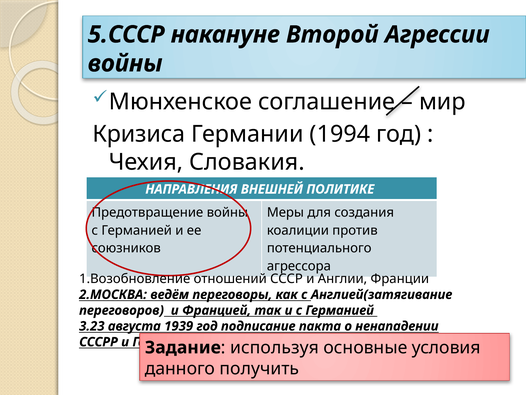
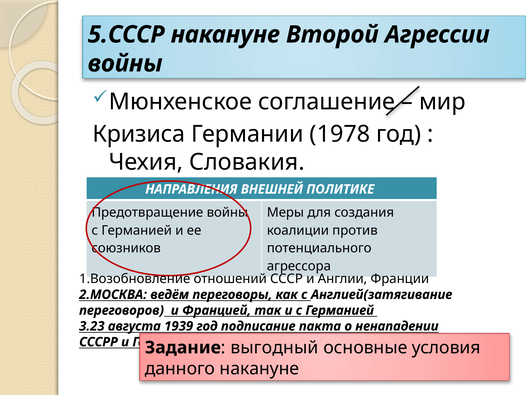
1994: 1994 -> 1978
используя: используя -> выгодный
данного получить: получить -> накануне
